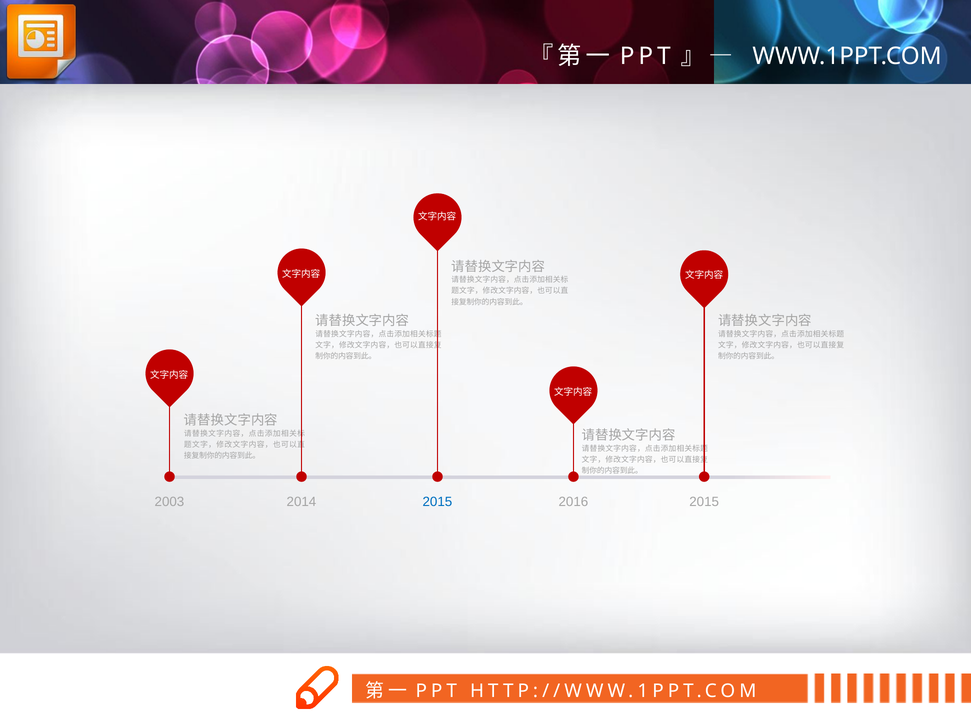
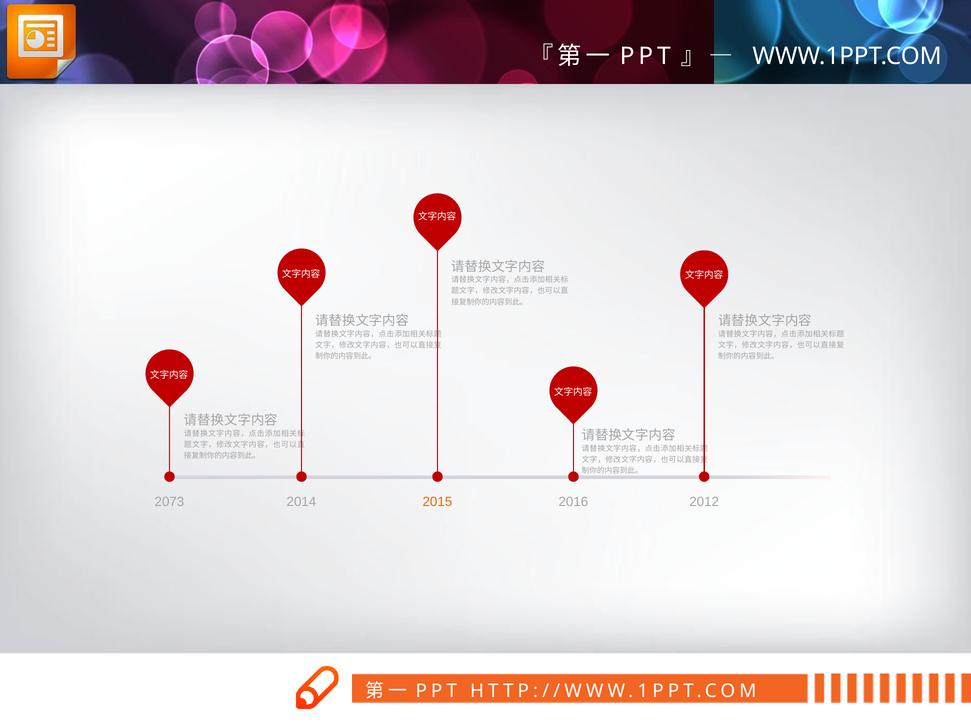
2003: 2003 -> 2073
2015 at (437, 502) colour: blue -> orange
2016 2015: 2015 -> 2012
